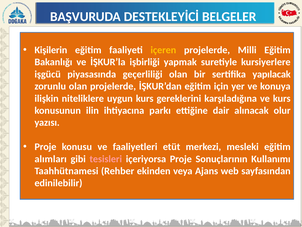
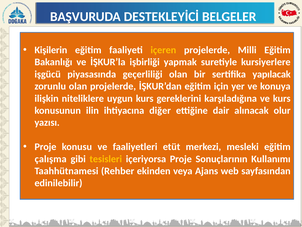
parkı: parkı -> diğer
alımları: alımları -> çalışma
tesisleri colour: pink -> yellow
